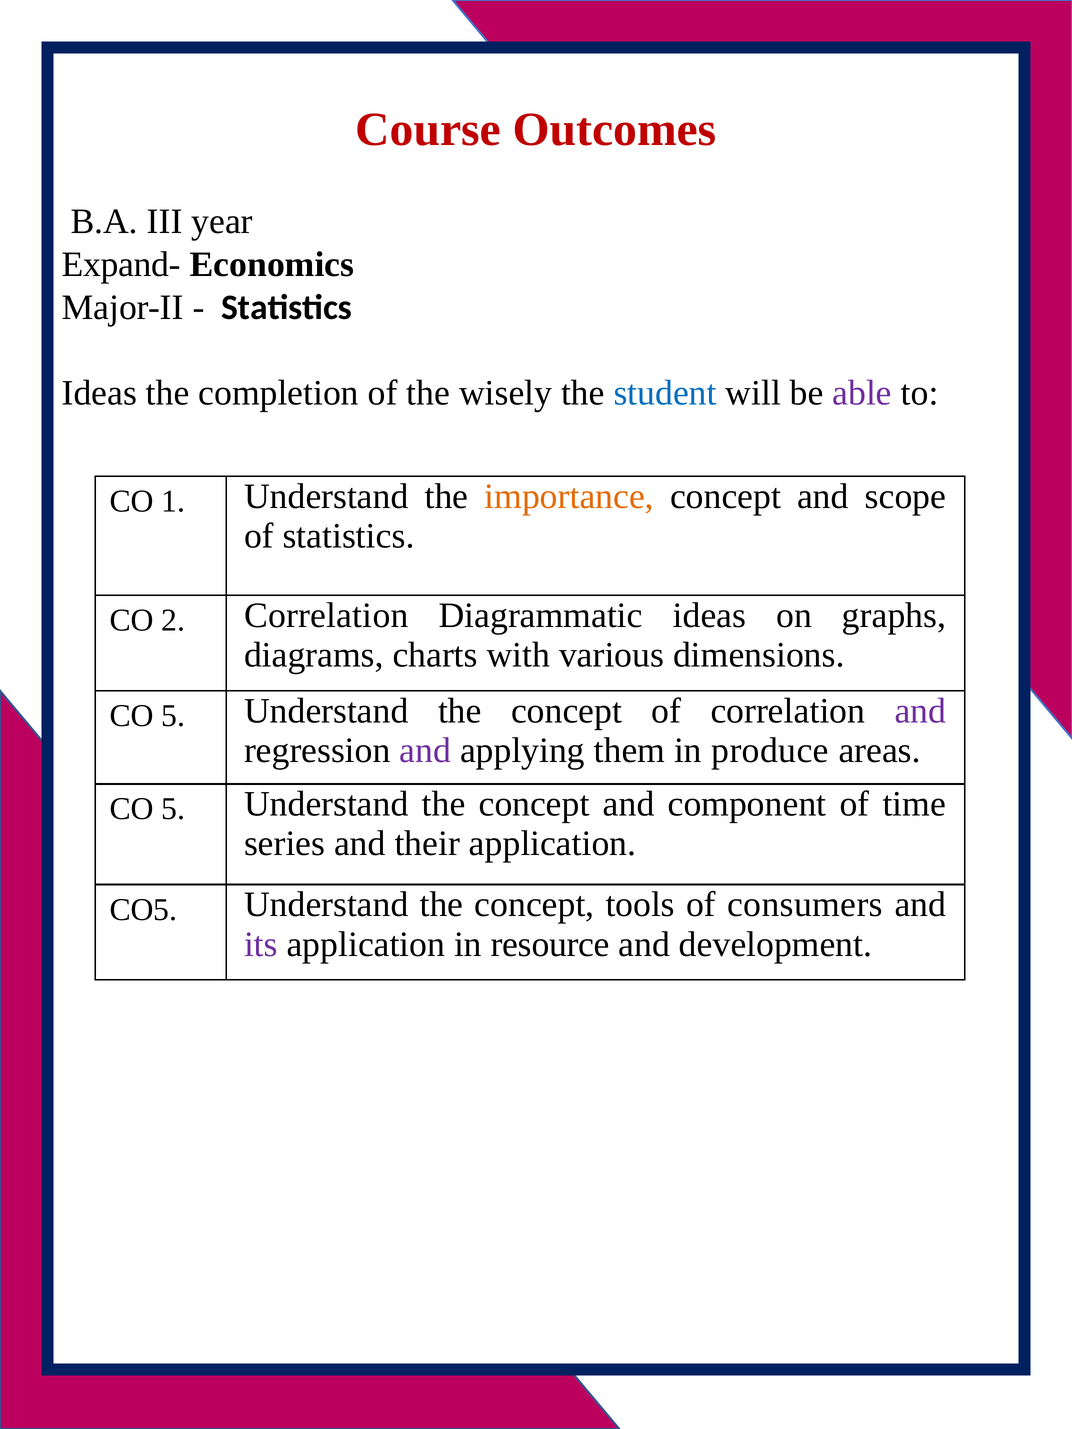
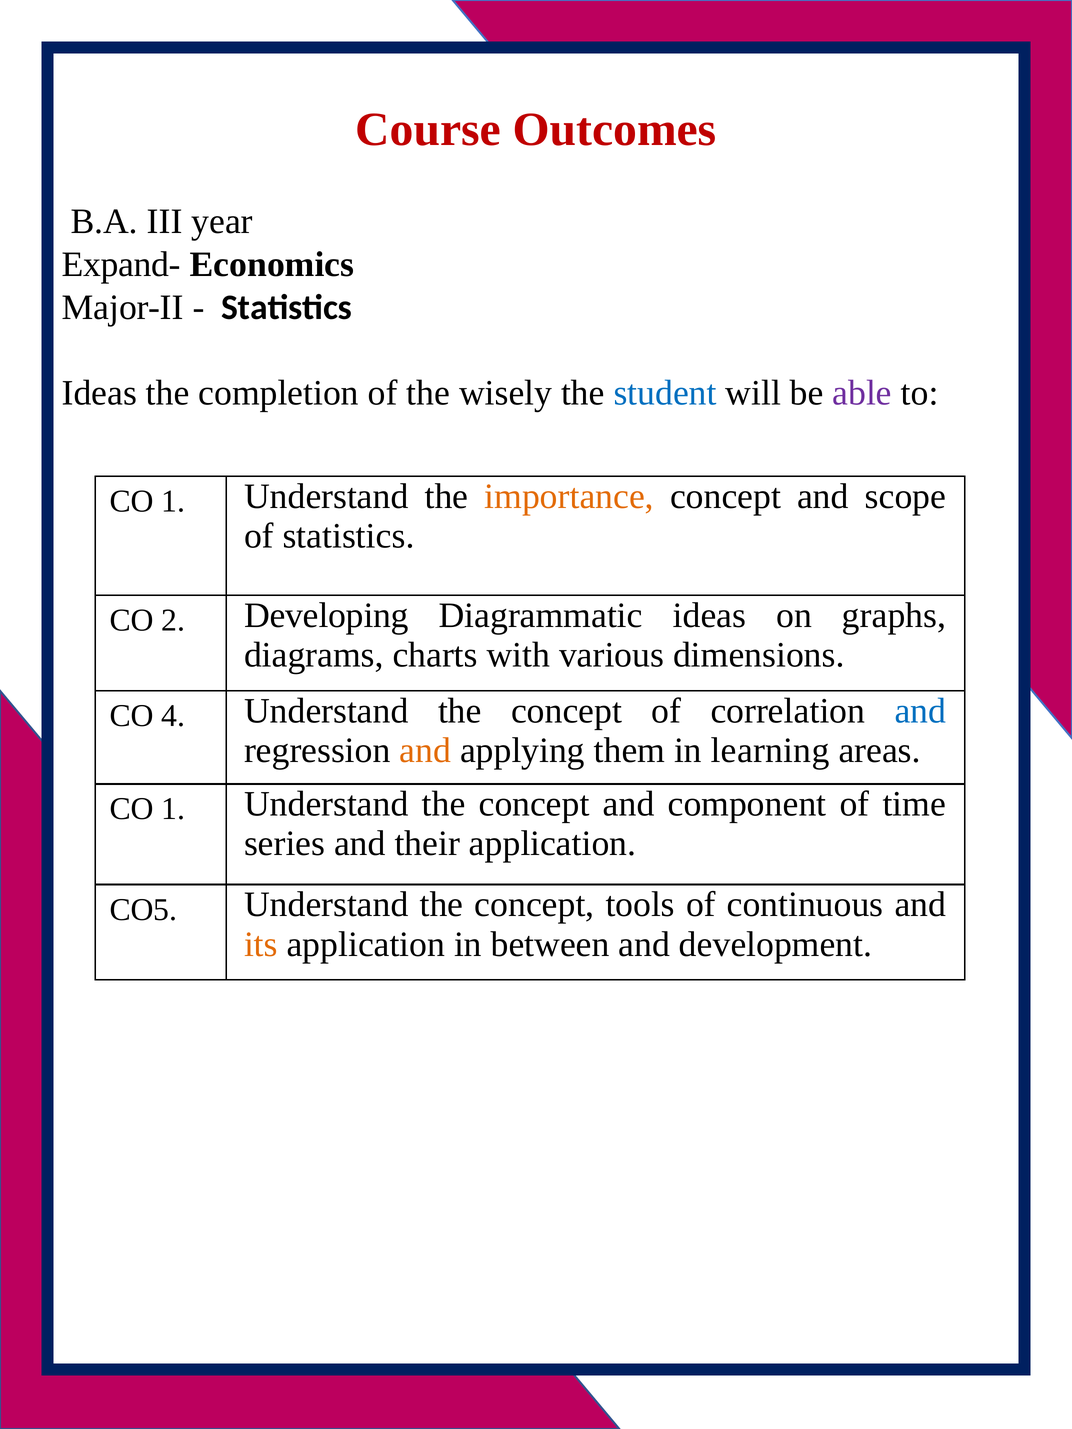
2 Correlation: Correlation -> Developing
5 at (173, 716): 5 -> 4
and at (920, 711) colour: purple -> blue
and at (425, 750) colour: purple -> orange
produce: produce -> learning
5 at (173, 809): 5 -> 1
consumers: consumers -> continuous
its colour: purple -> orange
resource: resource -> between
